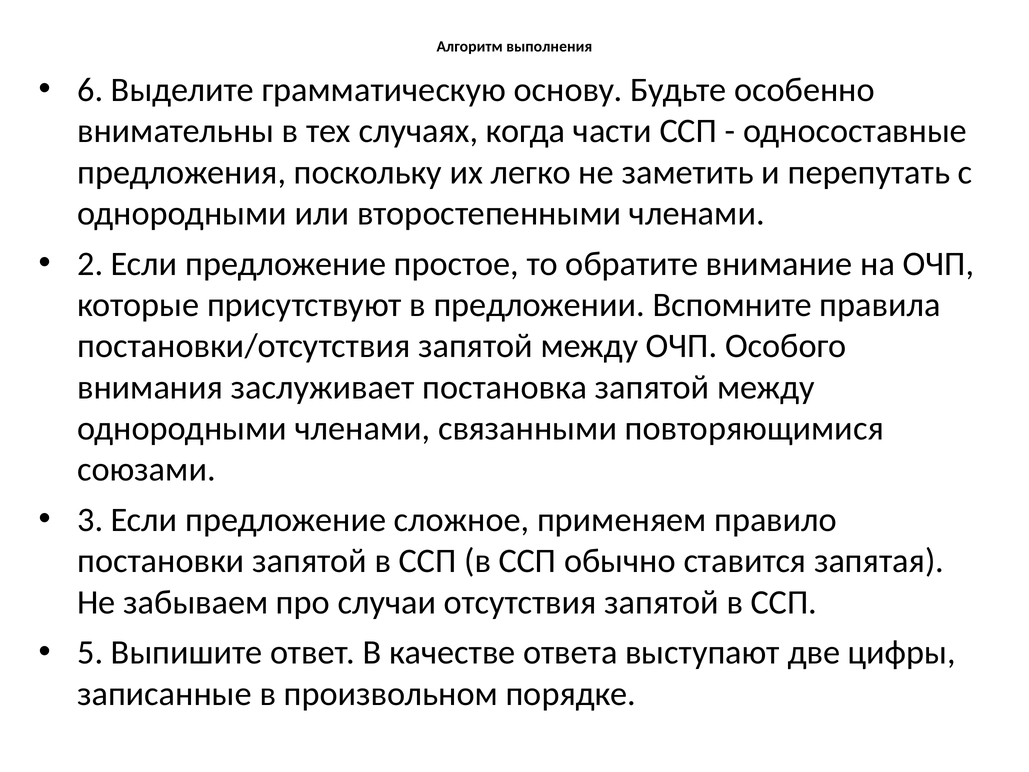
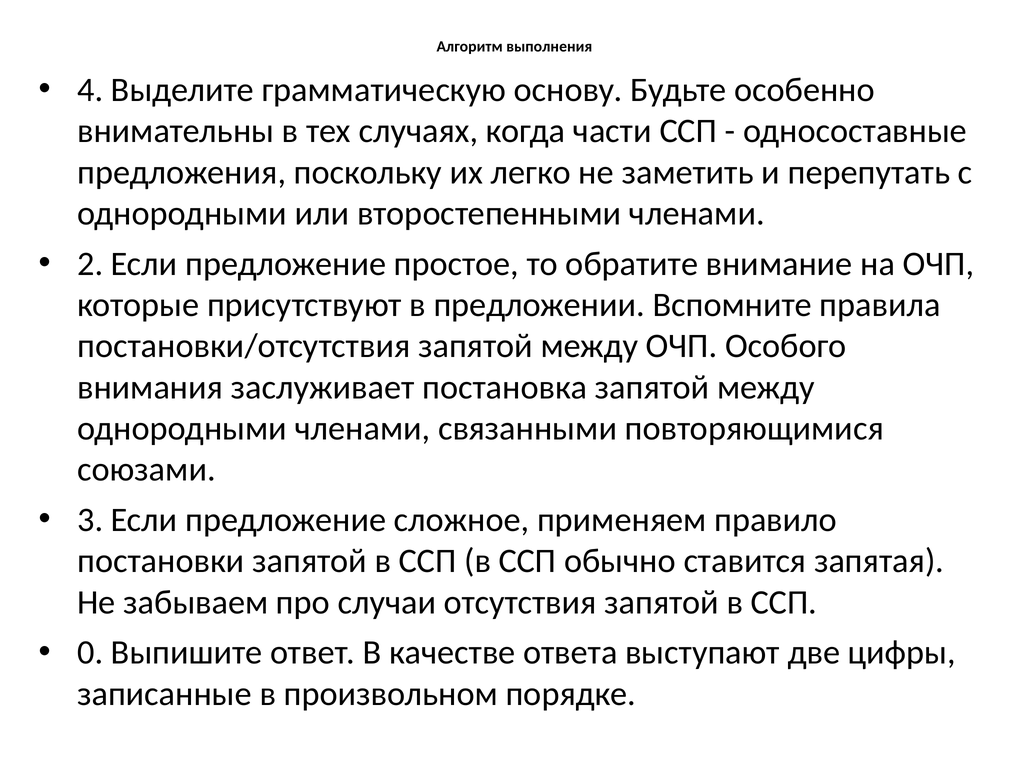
6: 6 -> 4
5: 5 -> 0
